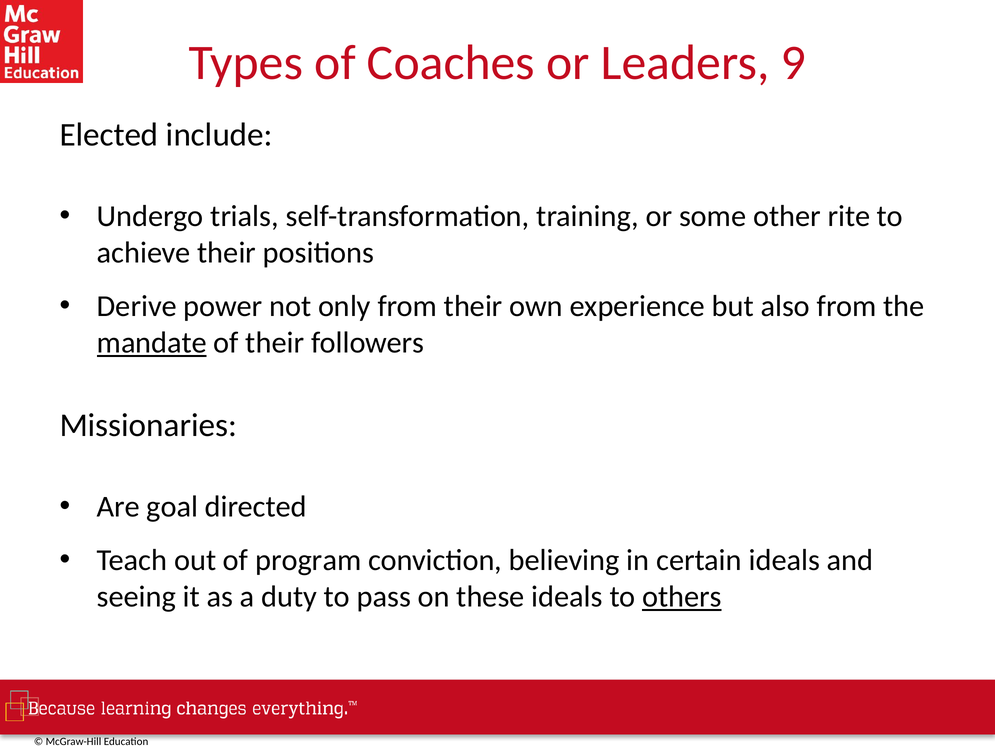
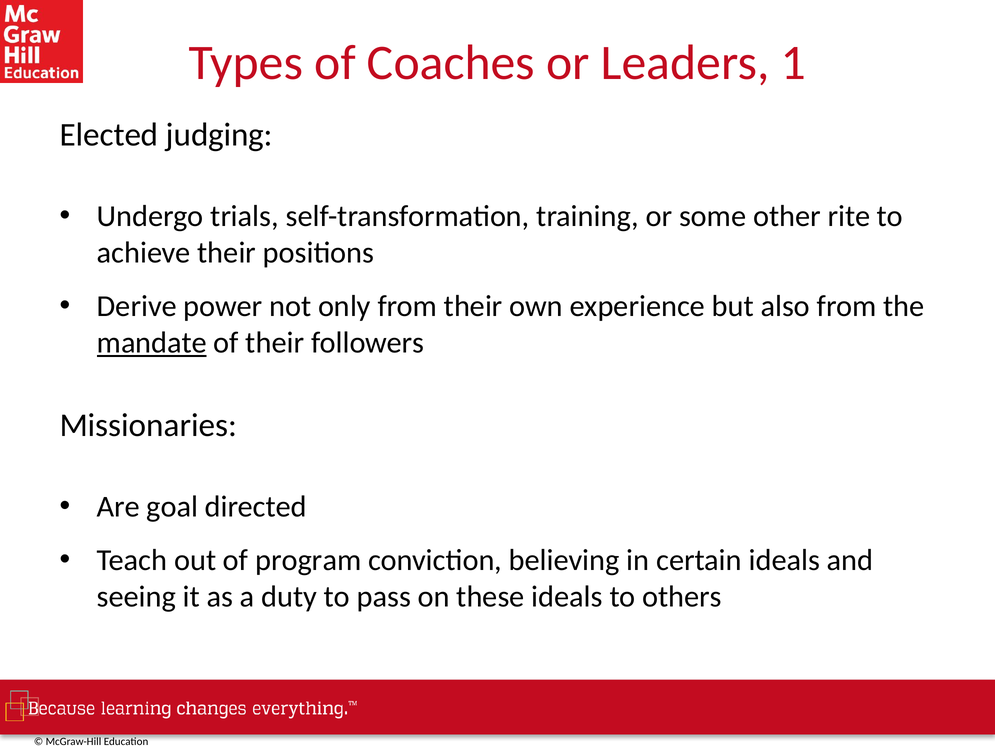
9: 9 -> 1
include: include -> judging
others underline: present -> none
